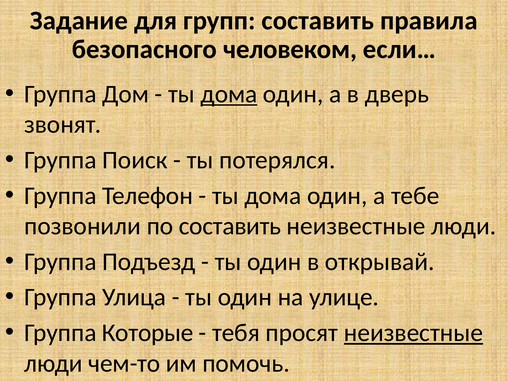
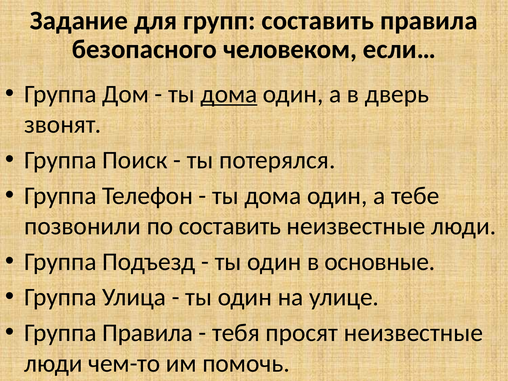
открывай: открывай -> основные
Группа Которые: Которые -> Правила
неизвестные at (413, 333) underline: present -> none
